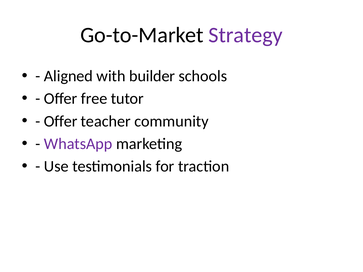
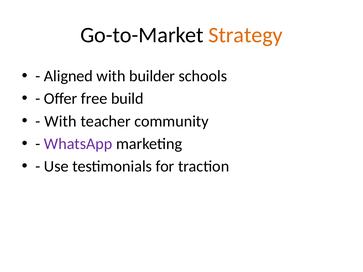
Strategy colour: purple -> orange
tutor: tutor -> build
Offer at (61, 121): Offer -> With
